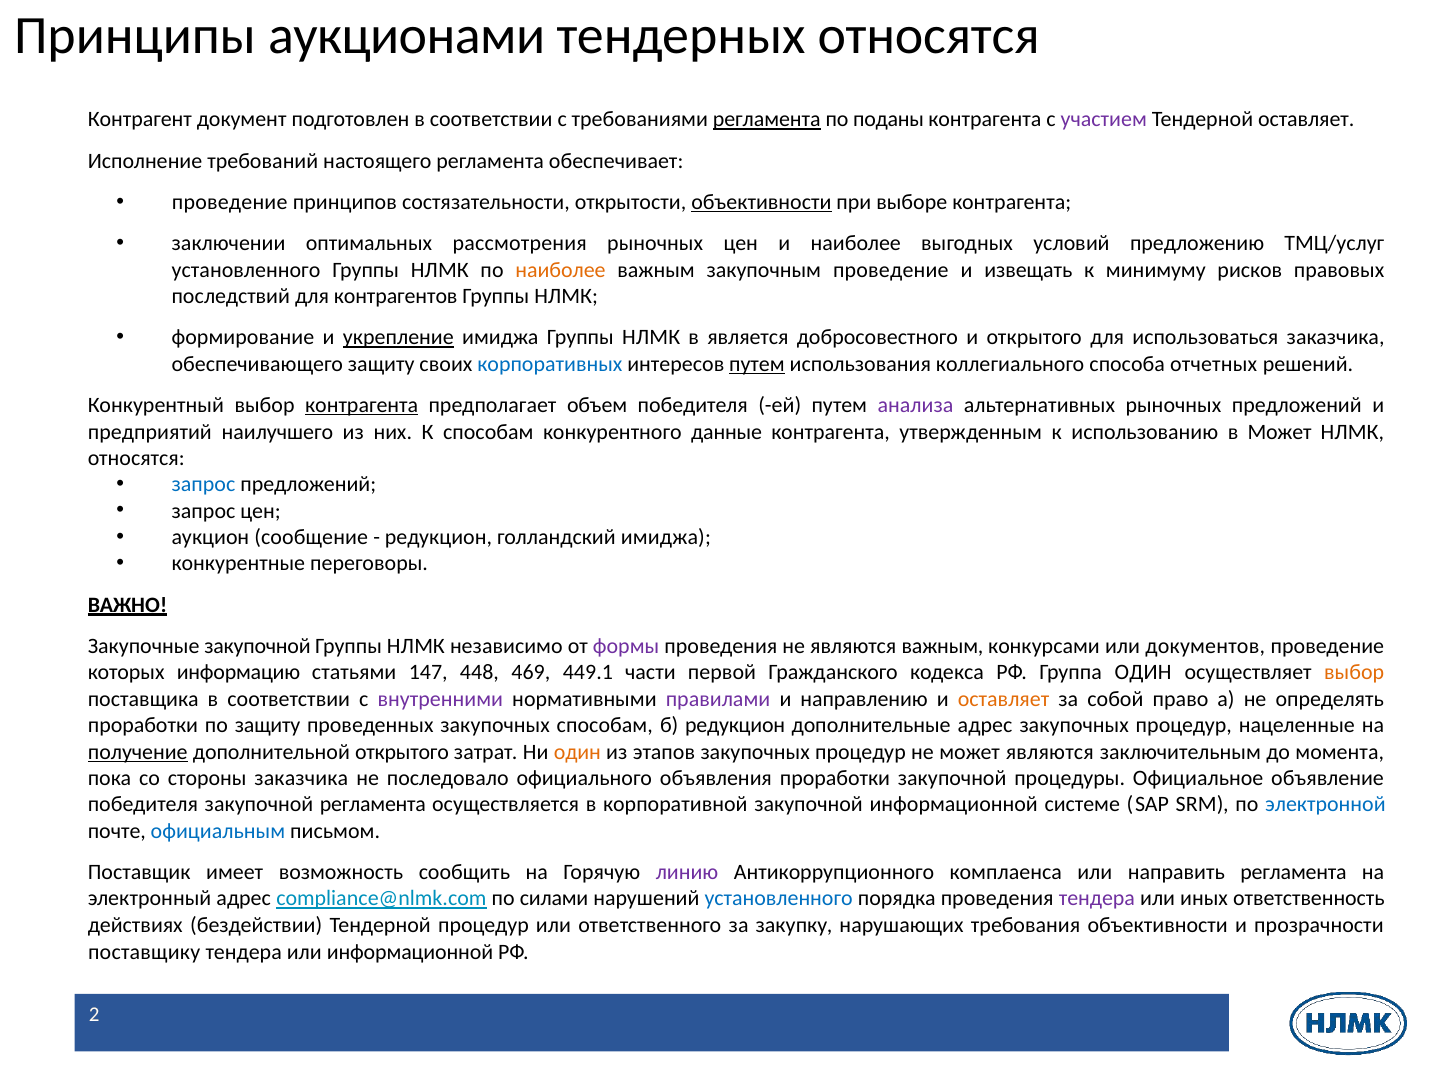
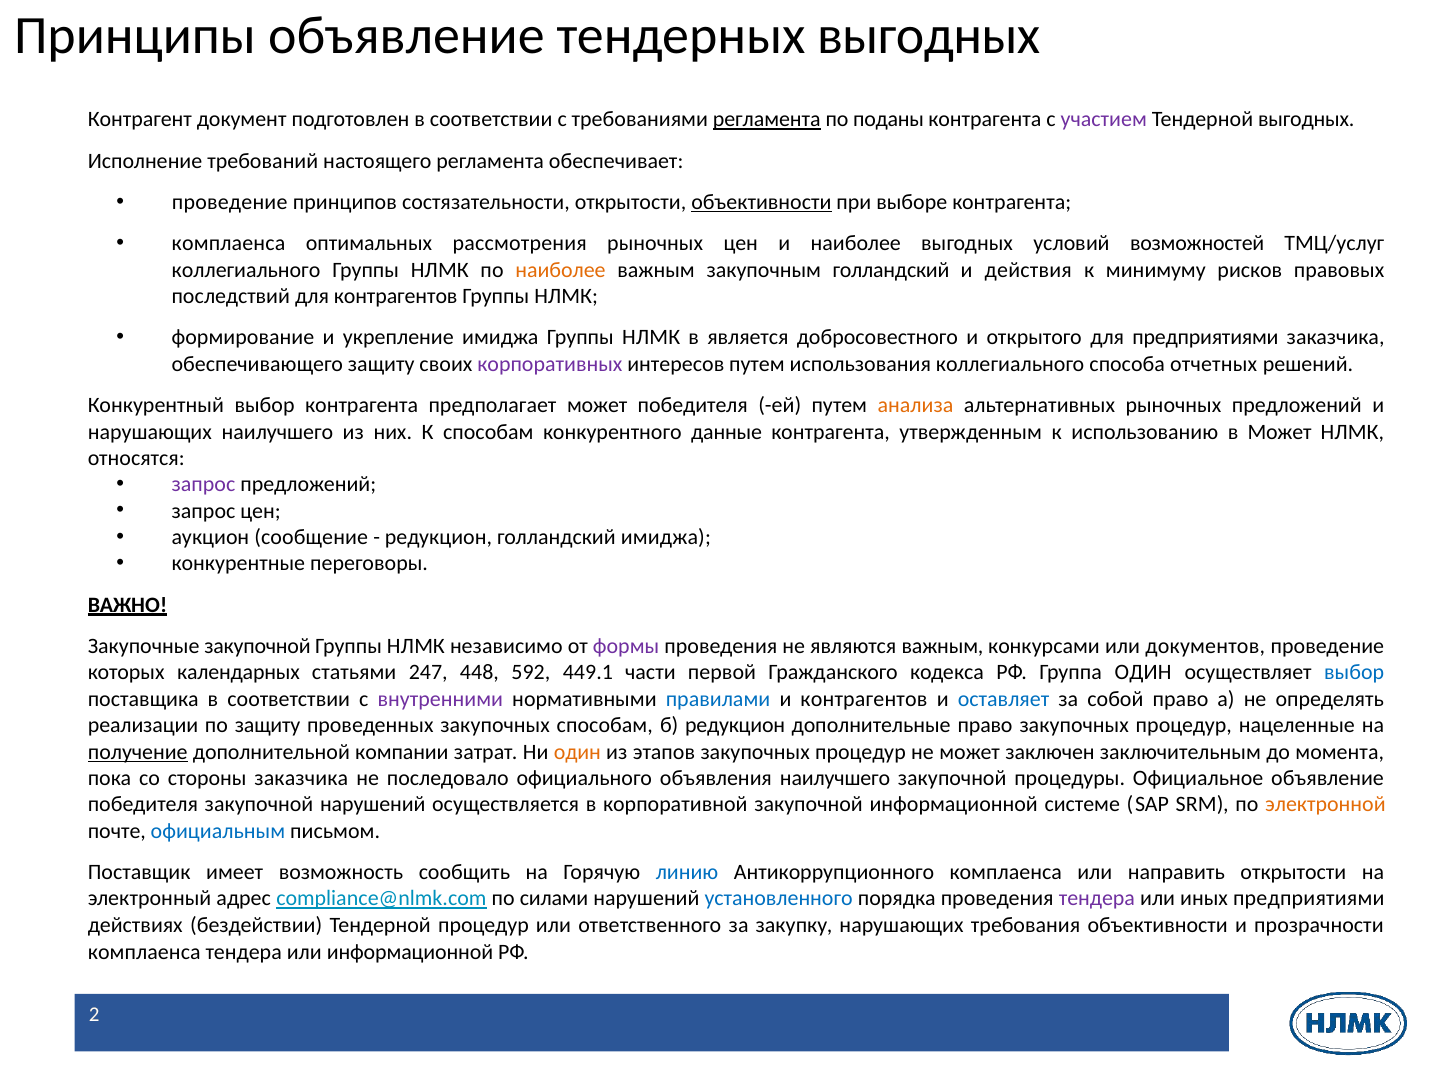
Принципы аукционами: аукционами -> объявление
тендерных относятся: относятся -> выгодных
Тендерной оставляет: оставляет -> выгодных
заключении at (229, 243): заключении -> комплаенса
предложению: предложению -> возможностей
установленного at (246, 270): установленного -> коллегиального
закупочным проведение: проведение -> голландский
извещать: извещать -> действия
укрепление underline: present -> none
для использоваться: использоваться -> предприятиями
корпоративных colour: blue -> purple
путем at (757, 364) underline: present -> none
контрагента at (362, 405) underline: present -> none
предполагает объем: объем -> может
анализа colour: purple -> orange
предприятий at (150, 432): предприятий -> нарушающих
запрос at (203, 484) colour: blue -> purple
информацию: информацию -> календарных
147: 147 -> 247
469: 469 -> 592
выбор at (1354, 673) colour: orange -> blue
правилами colour: purple -> blue
и направлению: направлению -> контрагентов
оставляет at (1004, 699) colour: orange -> blue
проработки at (143, 725): проработки -> реализации
дополнительные адрес: адрес -> право
дополнительной открытого: открытого -> компании
может являются: являются -> заключен
объявления проработки: проработки -> наилучшего
закупочной регламента: регламента -> нарушений
электронной colour: blue -> orange
линию colour: purple -> blue
направить регламента: регламента -> открытости
иных ответственность: ответственность -> предприятиями
поставщику at (144, 952): поставщику -> комплаенса
